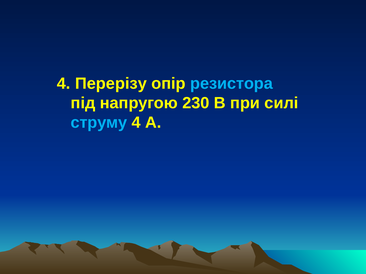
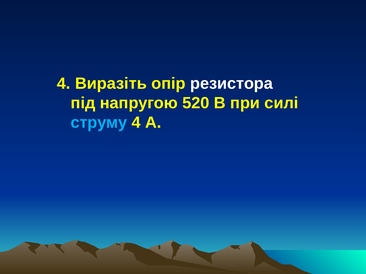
Перерізу: Перерізу -> Виразіть
резистора colour: light blue -> white
230: 230 -> 520
